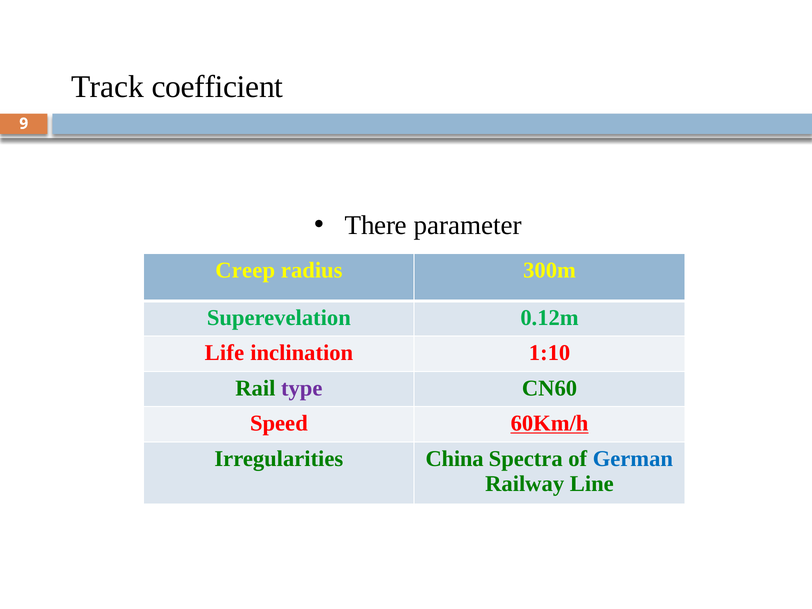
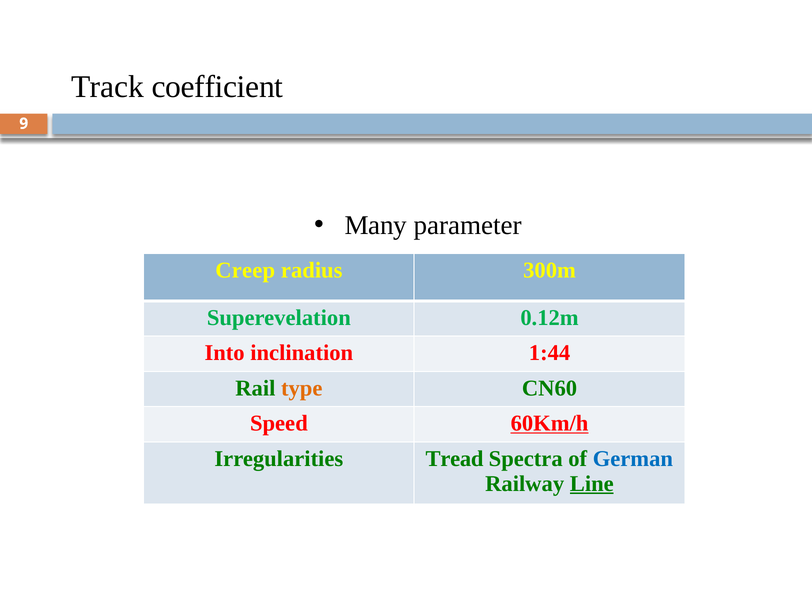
There: There -> Many
Life: Life -> Into
1:10: 1:10 -> 1:44
type colour: purple -> orange
China: China -> Tread
Line underline: none -> present
